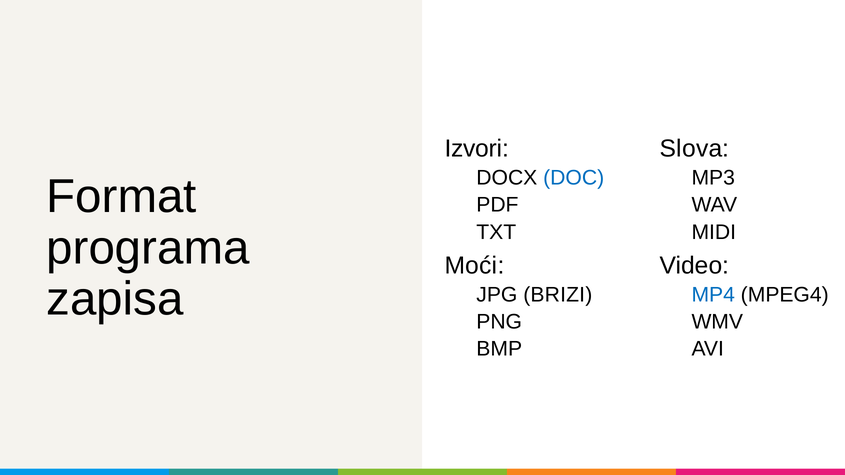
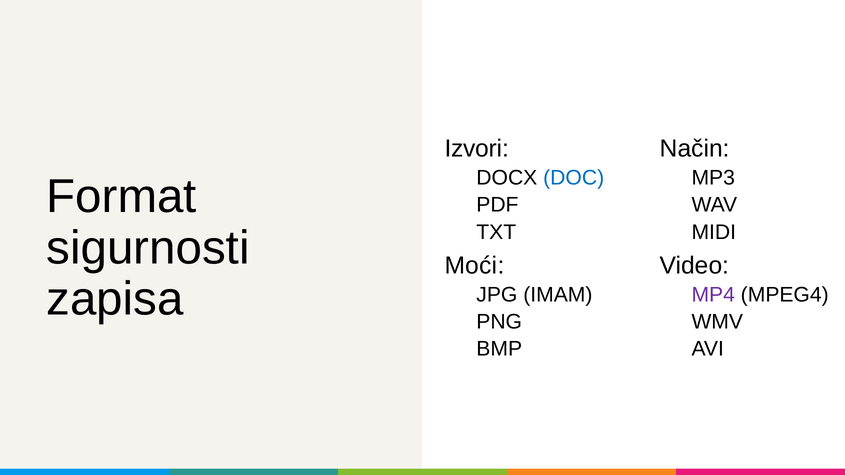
Slova: Slova -> Način
programa: programa -> sigurnosti
BRIZI: BRIZI -> IMAM
MP4 colour: blue -> purple
